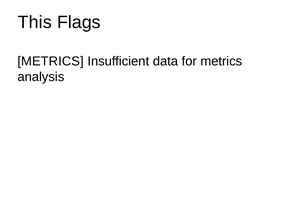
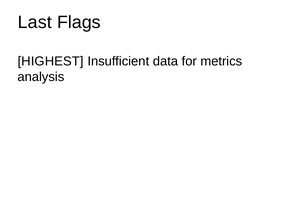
This: This -> Last
METRICS at (51, 61): METRICS -> HIGHEST
